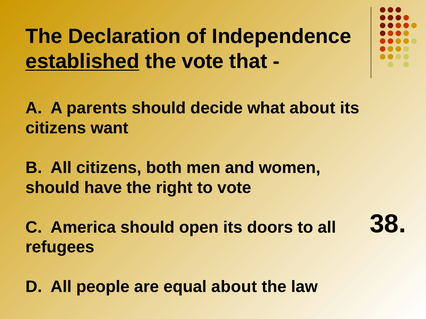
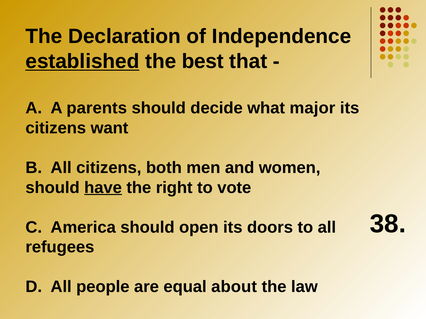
the vote: vote -> best
what about: about -> major
have underline: none -> present
